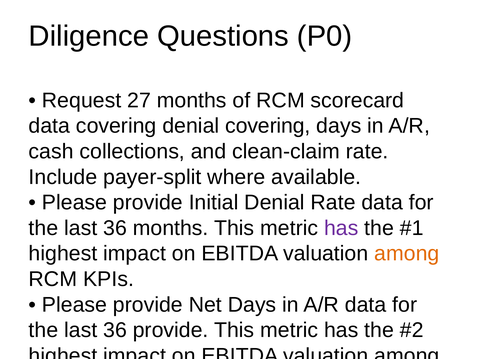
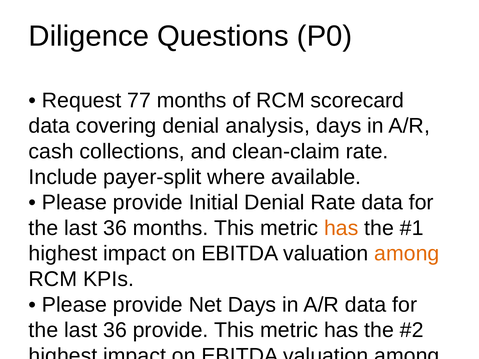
27: 27 -> 77
denial covering: covering -> analysis
has at (341, 228) colour: purple -> orange
